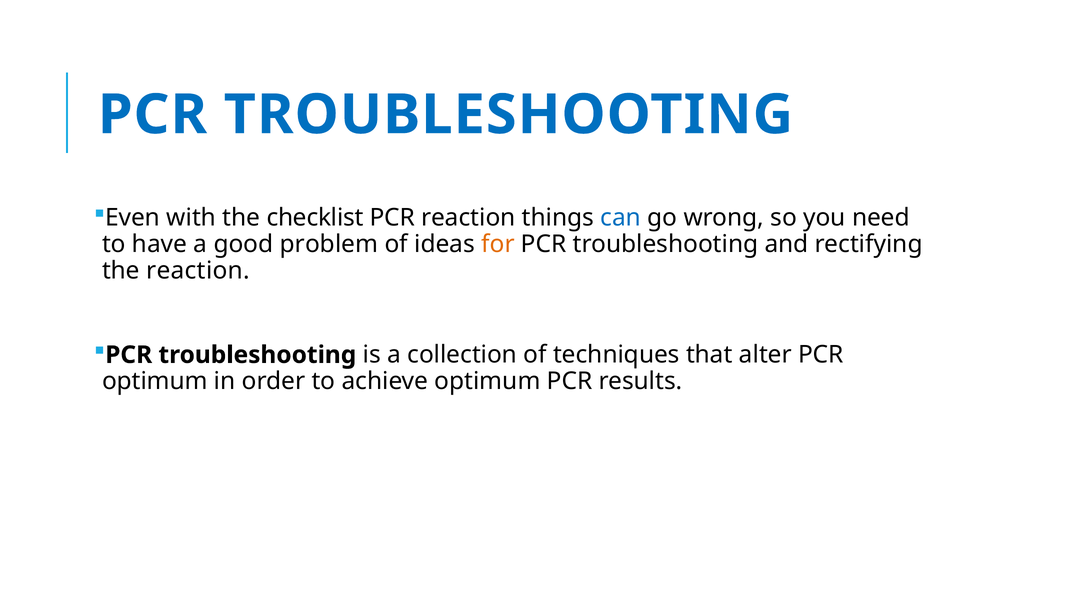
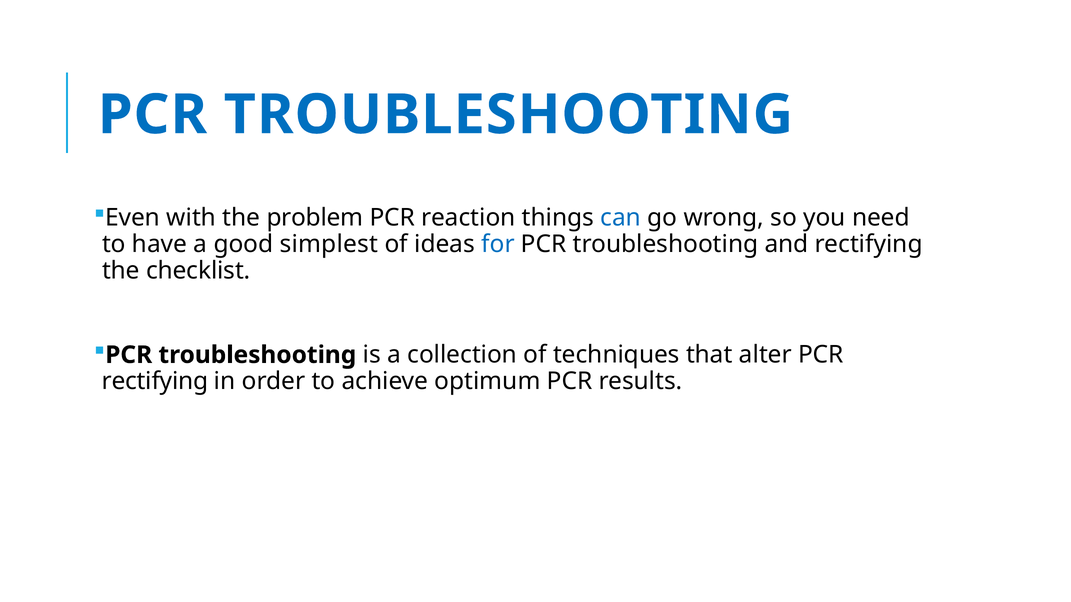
checklist: checklist -> problem
problem: problem -> simplest
for colour: orange -> blue
the reaction: reaction -> checklist
optimum at (155, 382): optimum -> rectifying
